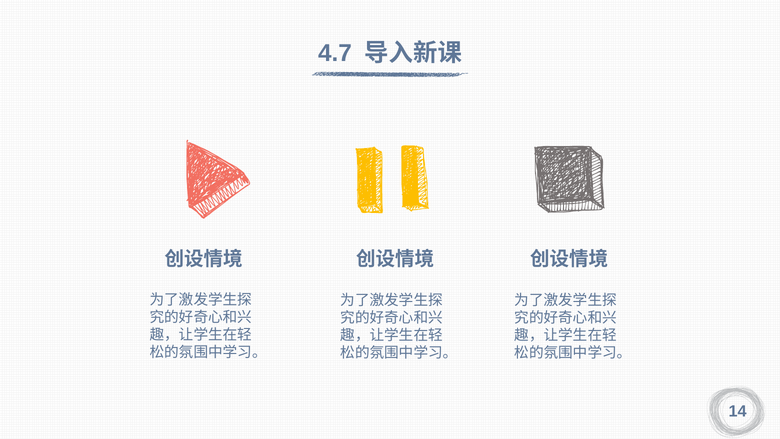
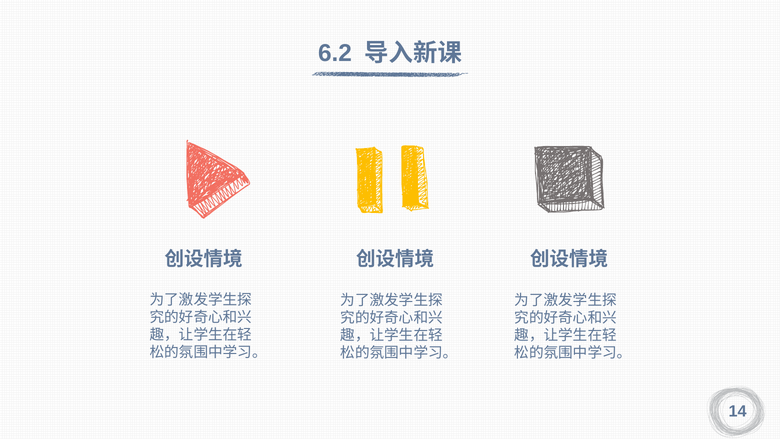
4.7: 4.7 -> 6.2
